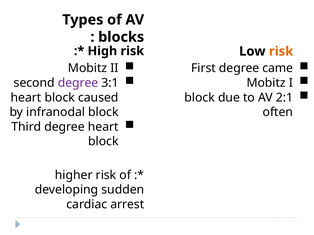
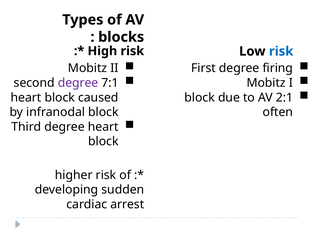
risk at (281, 51) colour: orange -> blue
came: came -> firing
3:1: 3:1 -> 7:1
